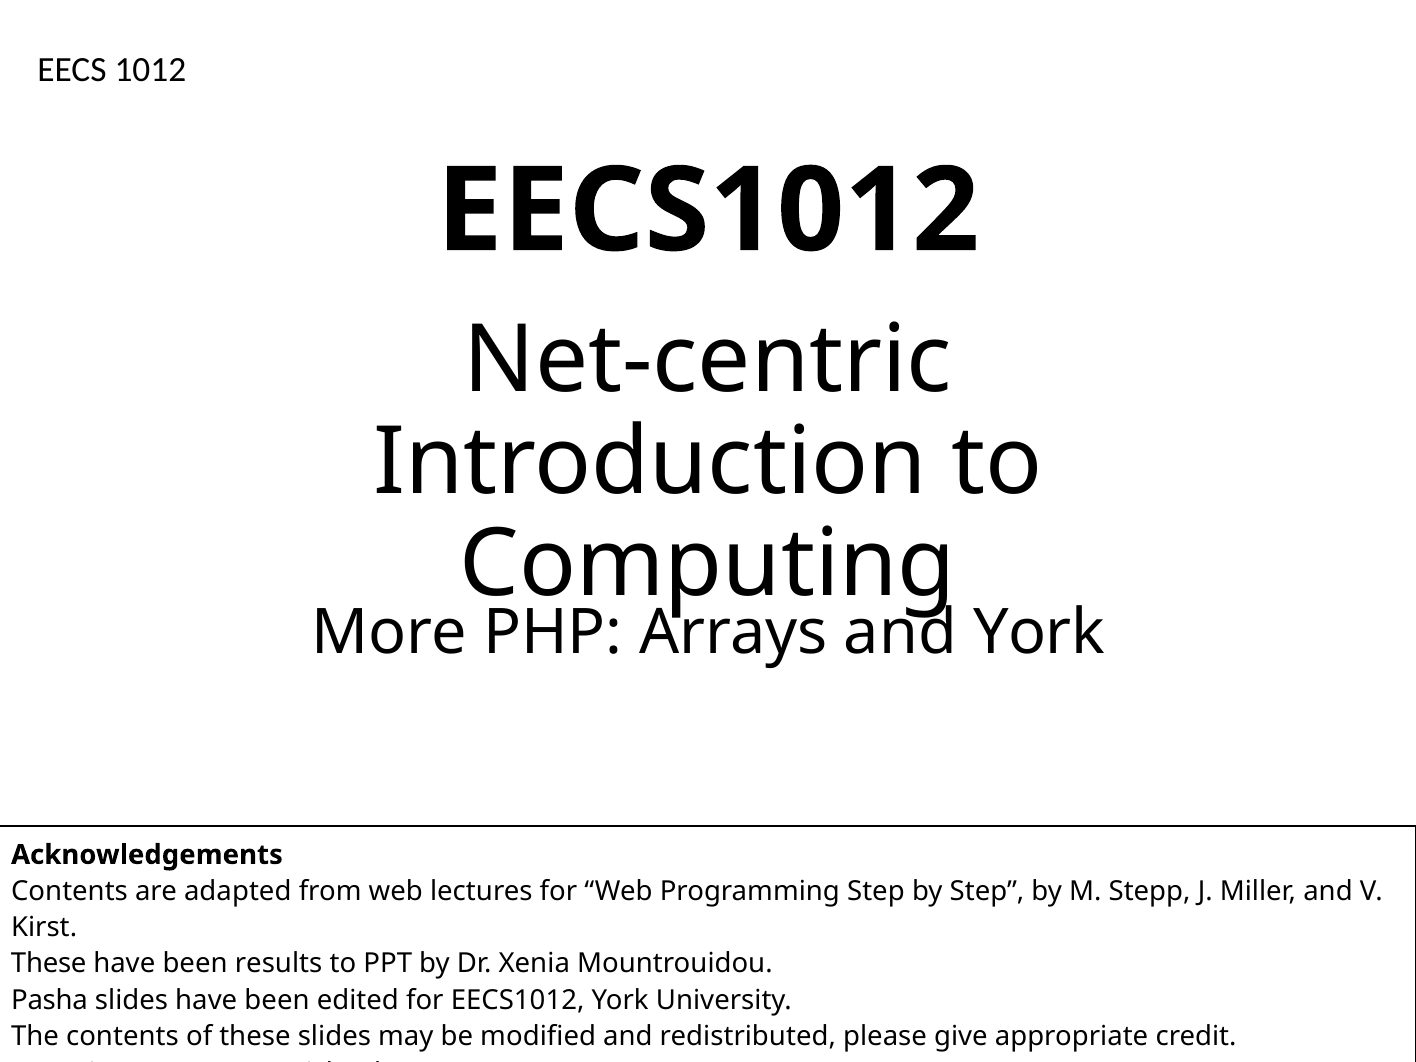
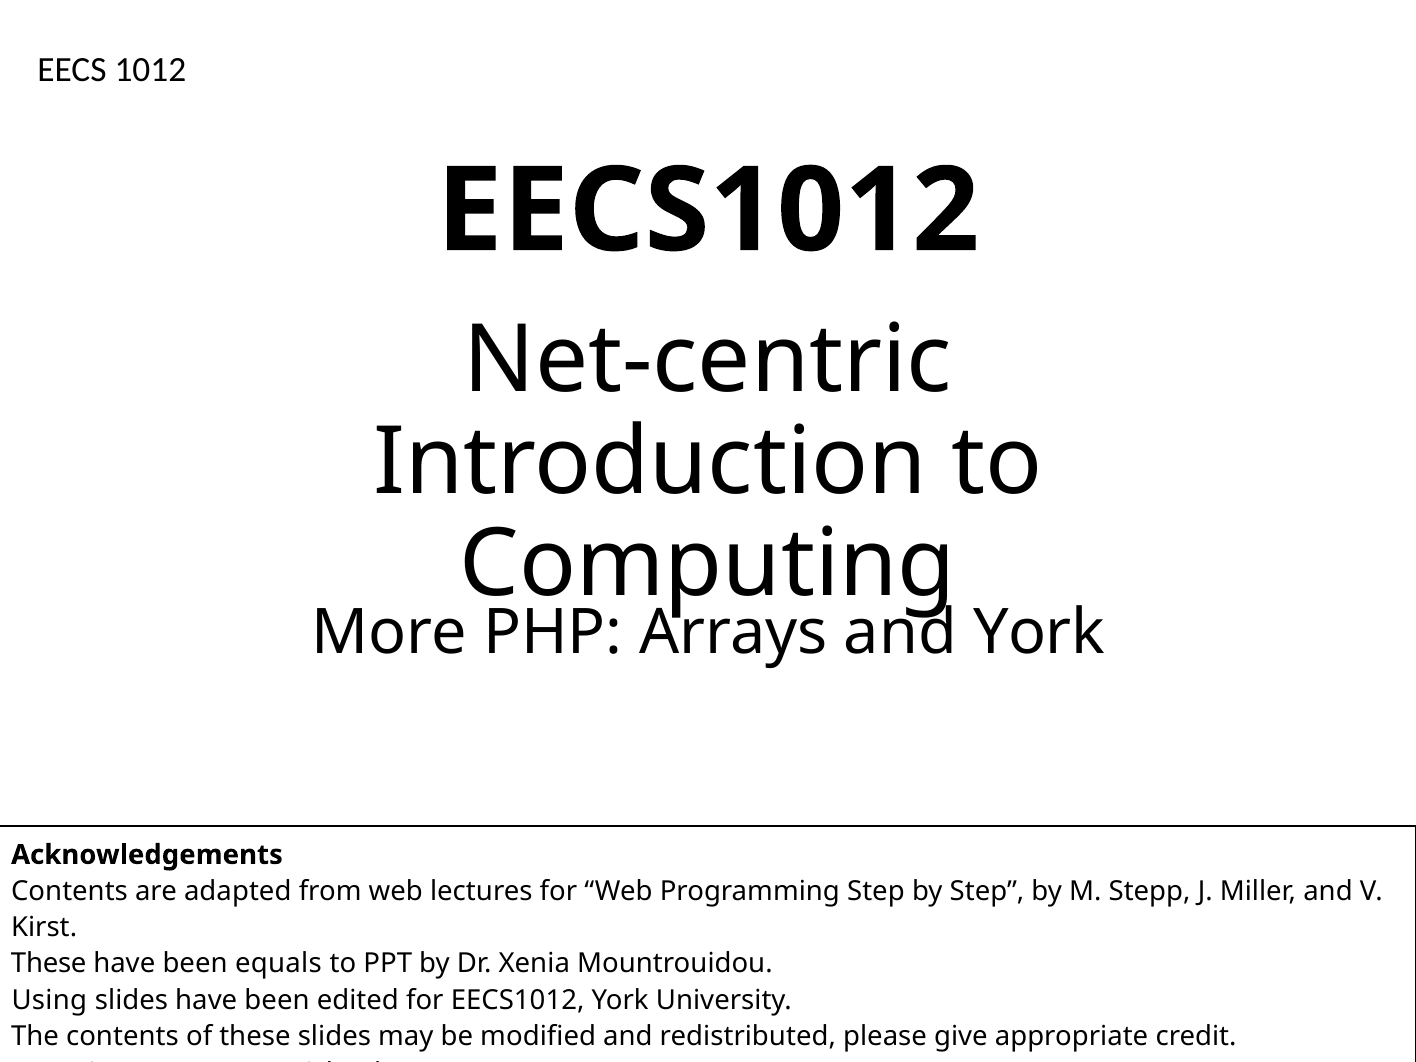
results: results -> equals
Pasha: Pasha -> Using
